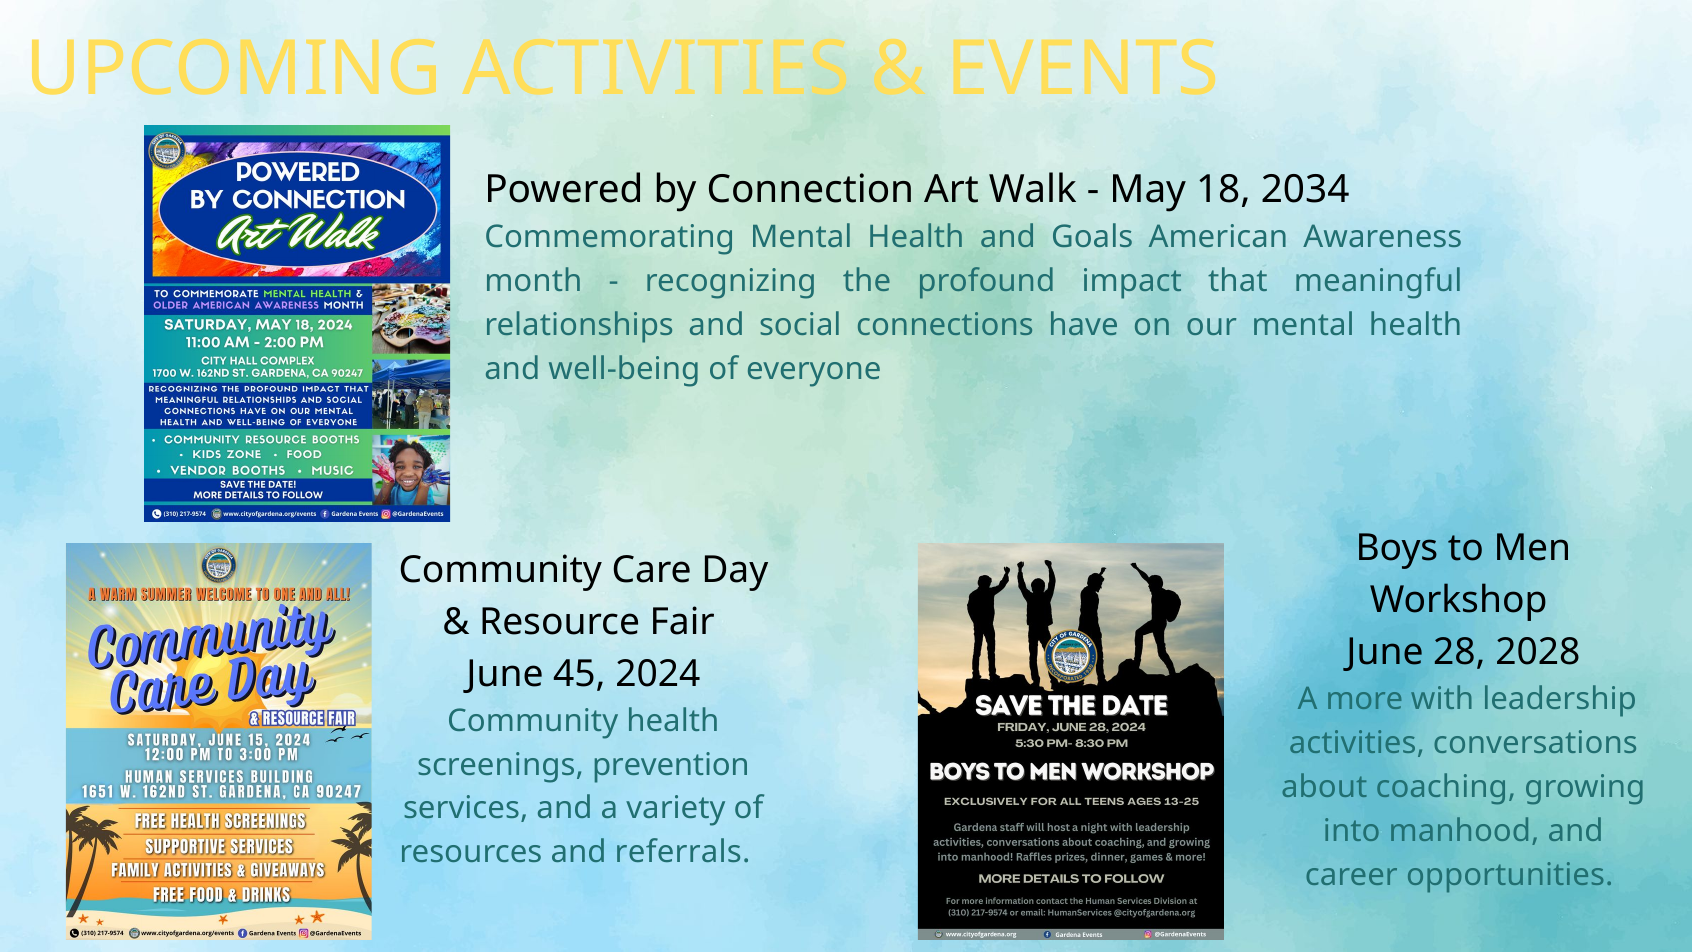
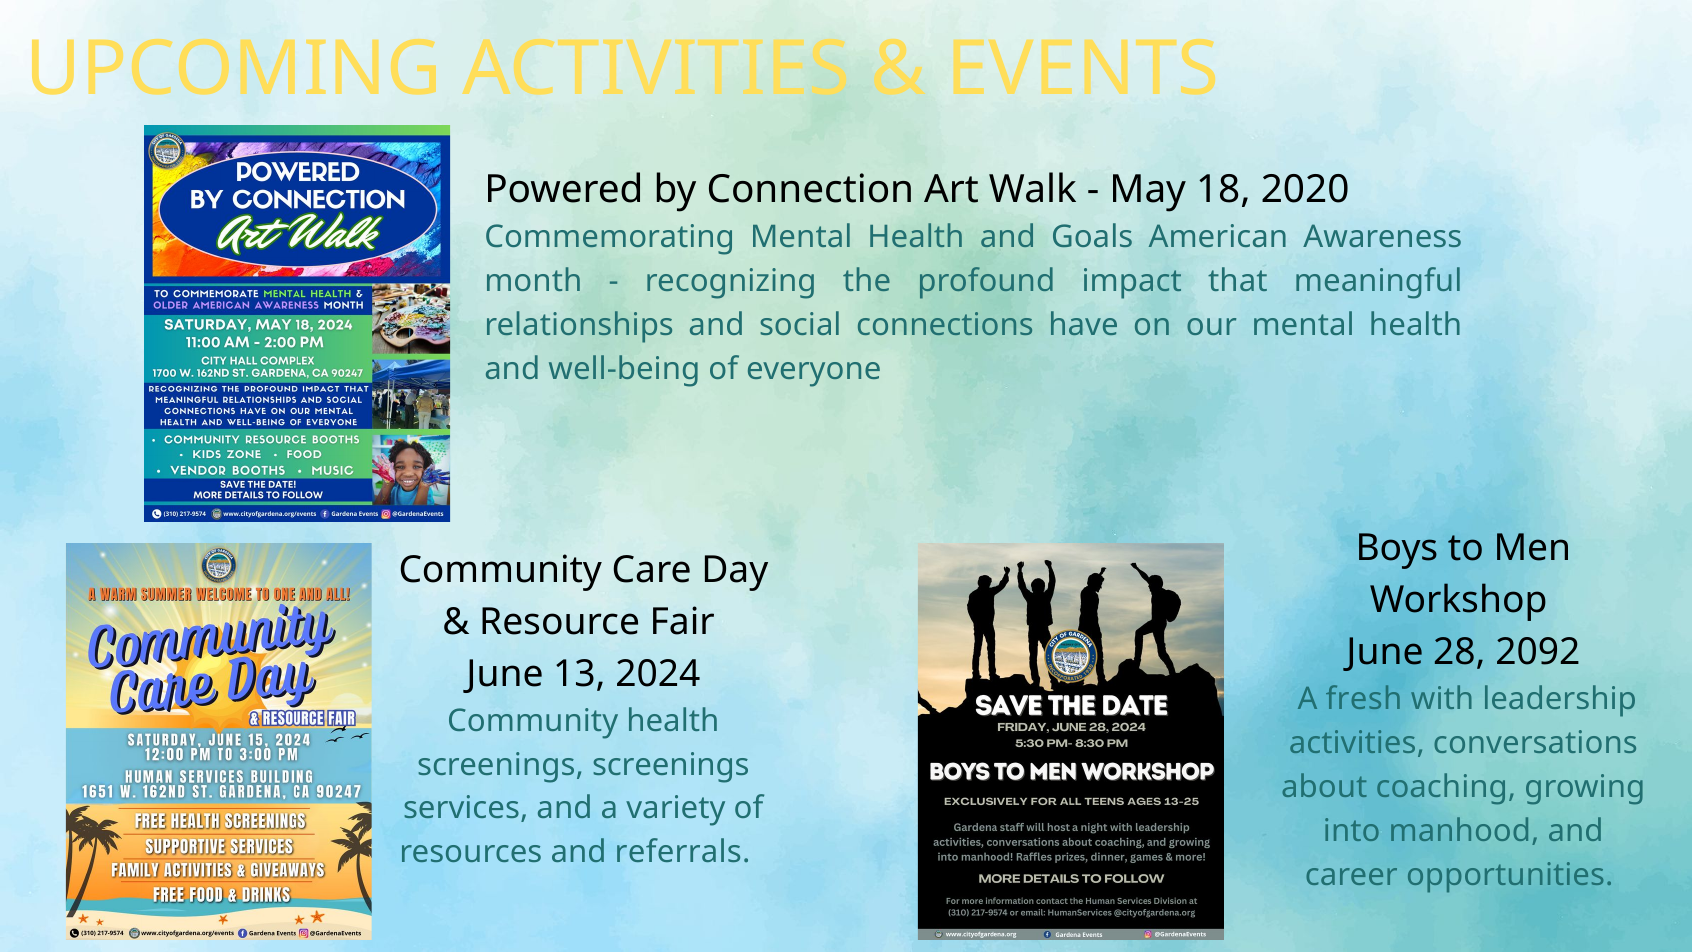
2034: 2034 -> 2020
2028: 2028 -> 2092
45: 45 -> 13
more: more -> fresh
screenings prevention: prevention -> screenings
